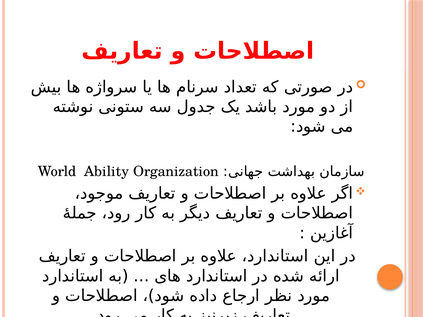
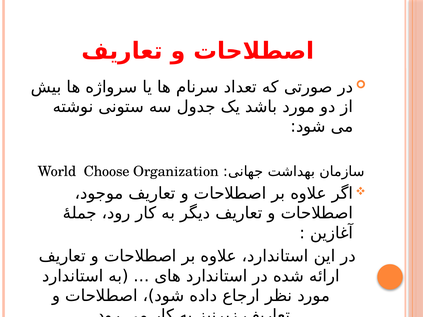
Ability: Ability -> Choose
